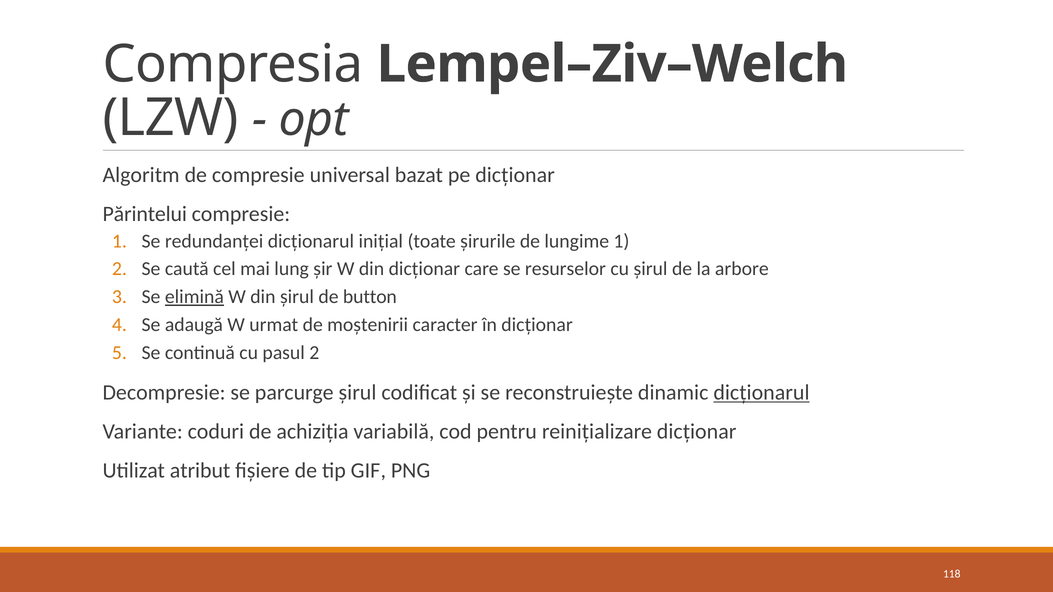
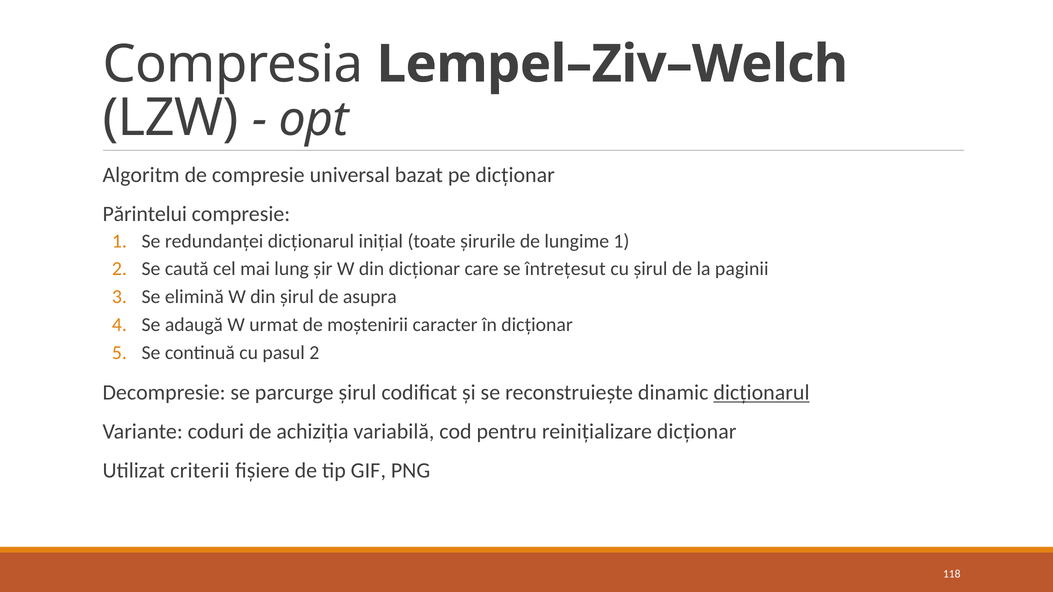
resurselor: resurselor -> întrețesut
arbore: arbore -> paginii
elimină underline: present -> none
button: button -> asupra
atribut: atribut -> criterii
